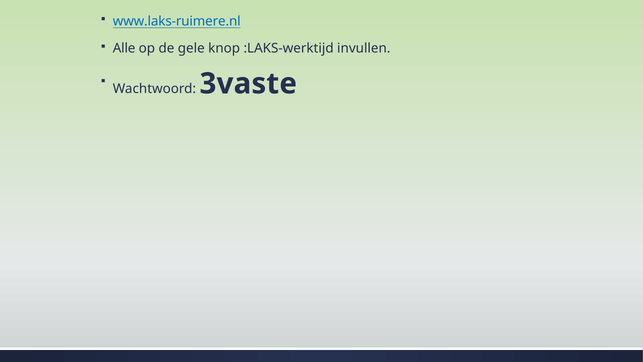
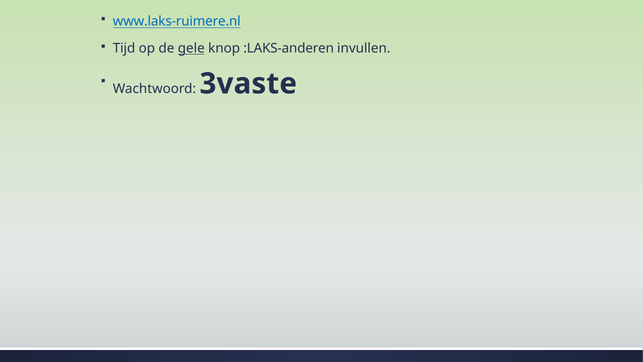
Alle: Alle -> Tijd
gele underline: none -> present
:LAKS-werktijd: :LAKS-werktijd -> :LAKS-anderen
